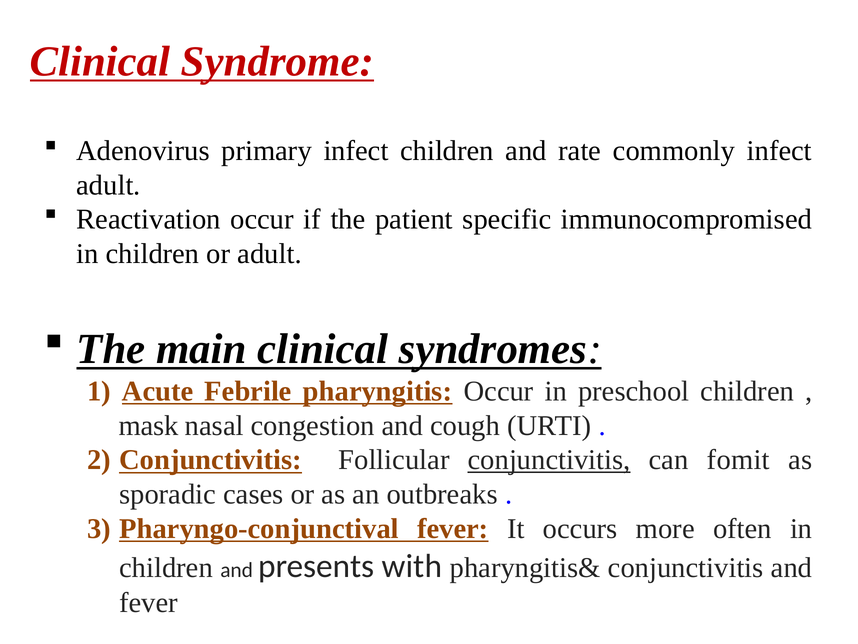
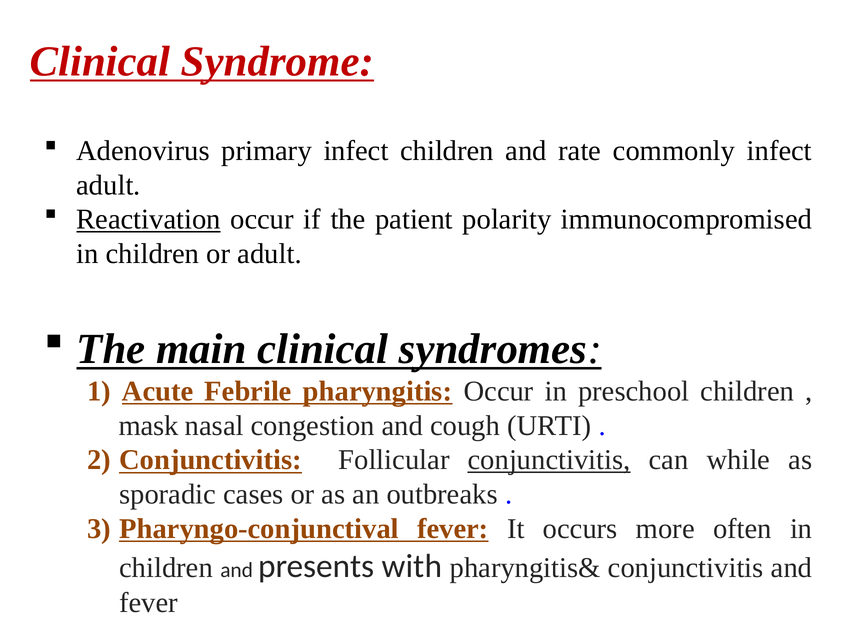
Reactivation underline: none -> present
specific: specific -> polarity
fomit: fomit -> while
